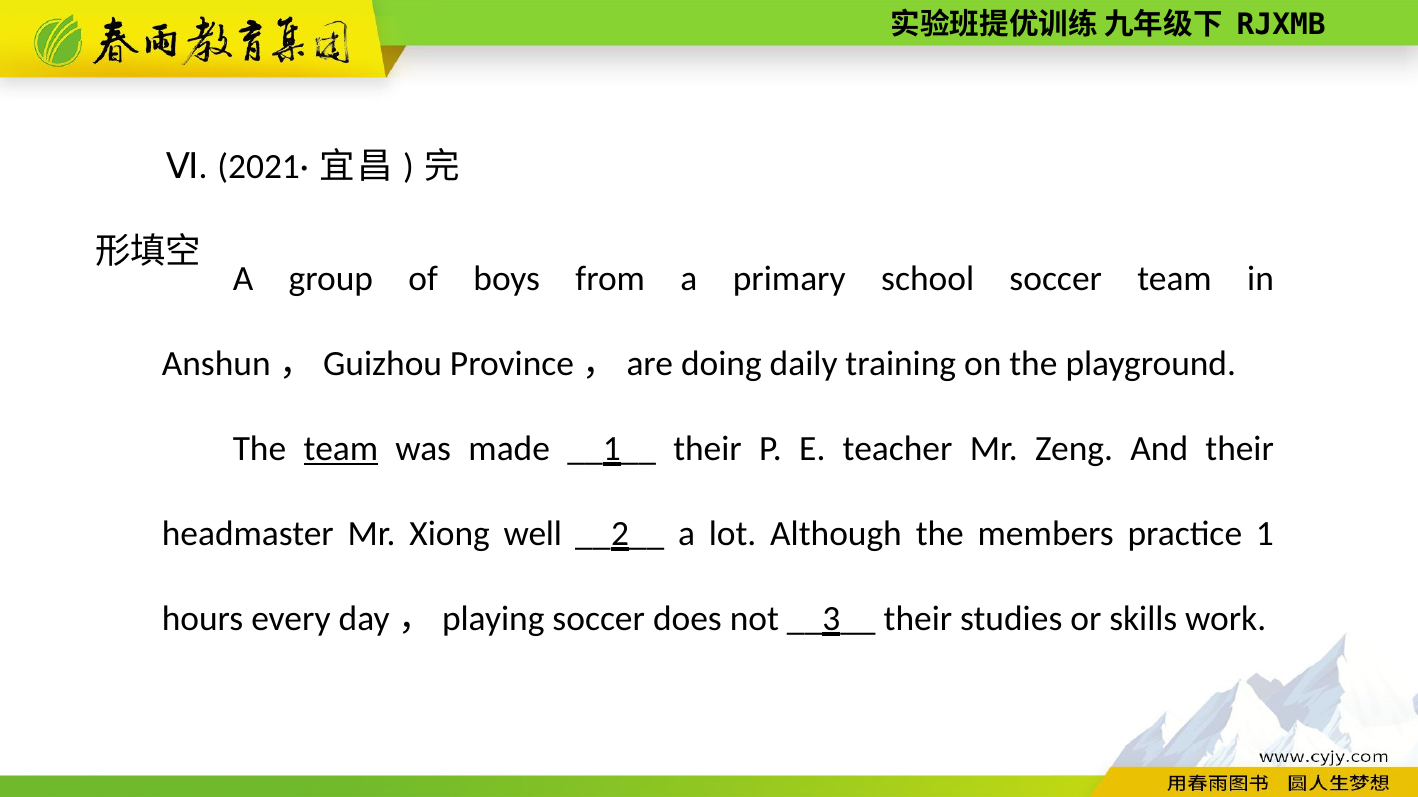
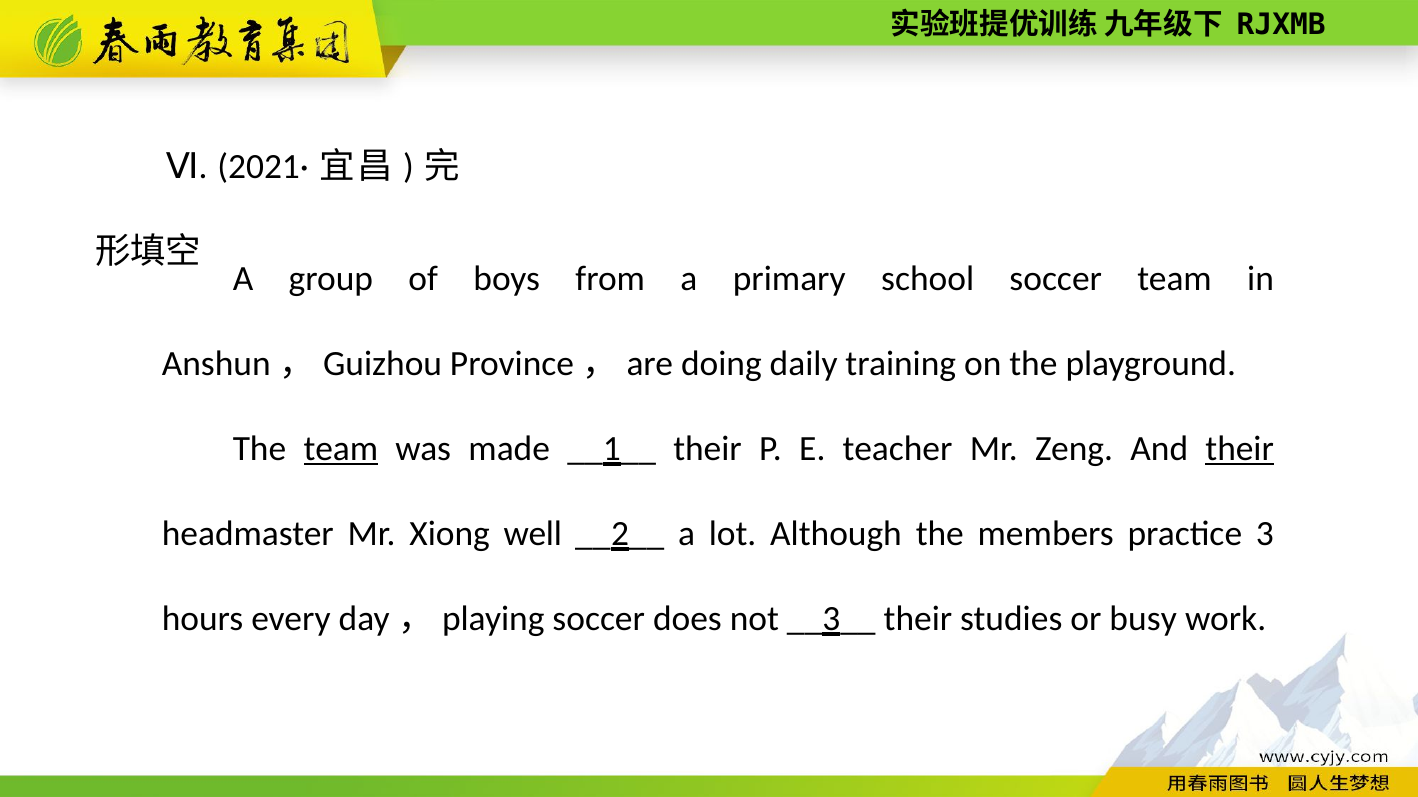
their at (1240, 449) underline: none -> present
1: 1 -> 3
skills: skills -> busy
